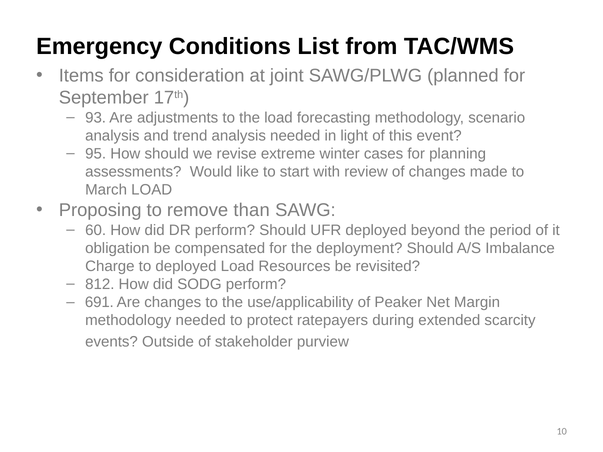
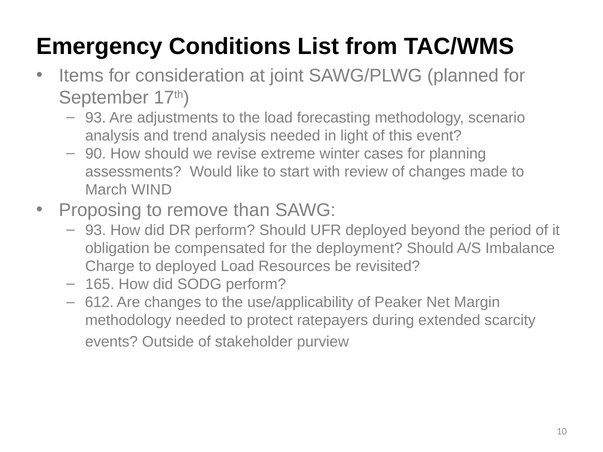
95: 95 -> 90
March LOAD: LOAD -> WIND
60 at (96, 230): 60 -> 93
812: 812 -> 165
691: 691 -> 612
